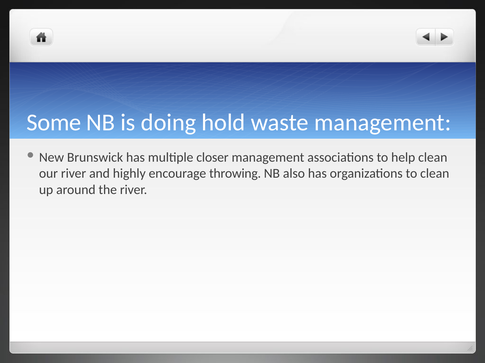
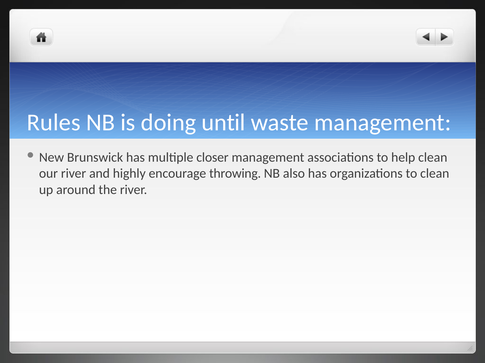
Some: Some -> Rules
hold: hold -> until
